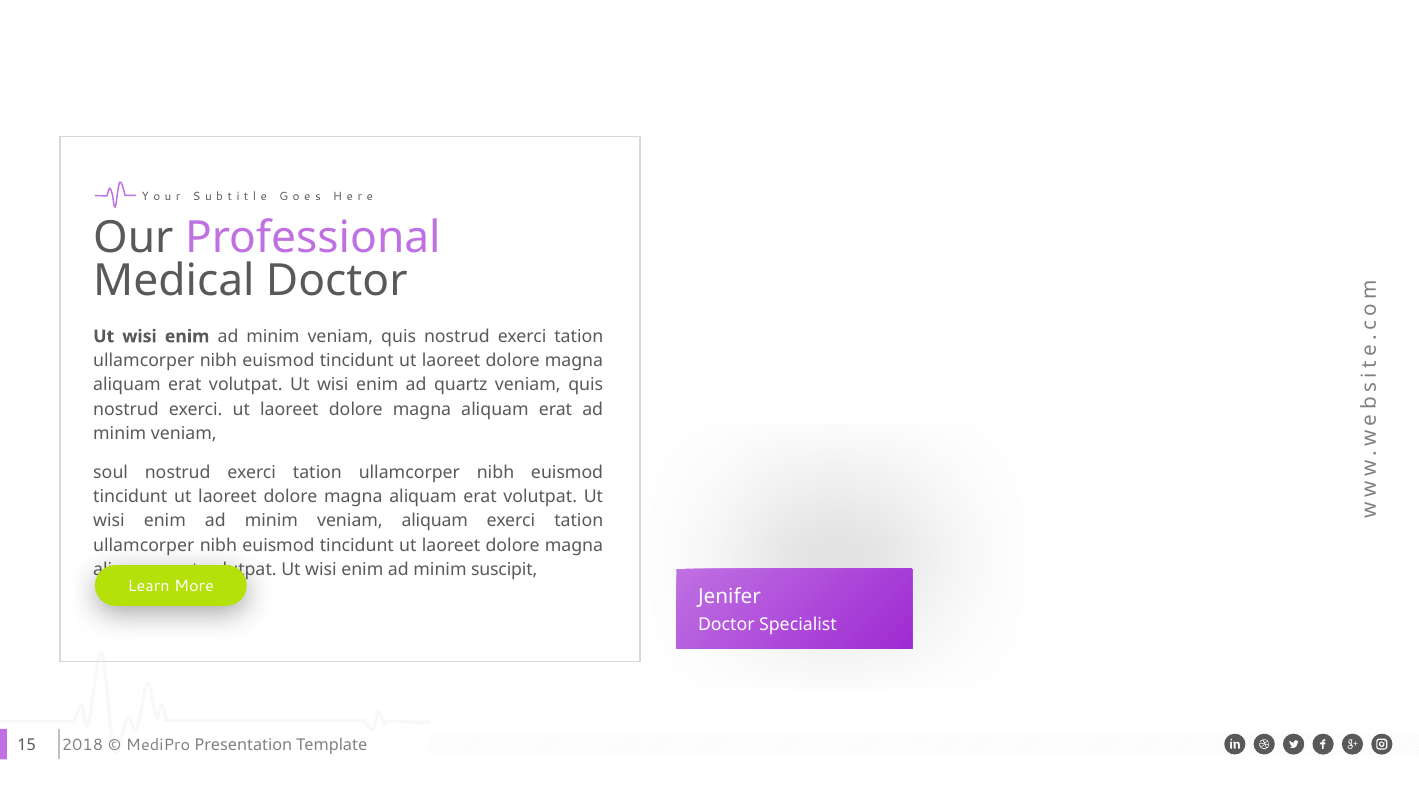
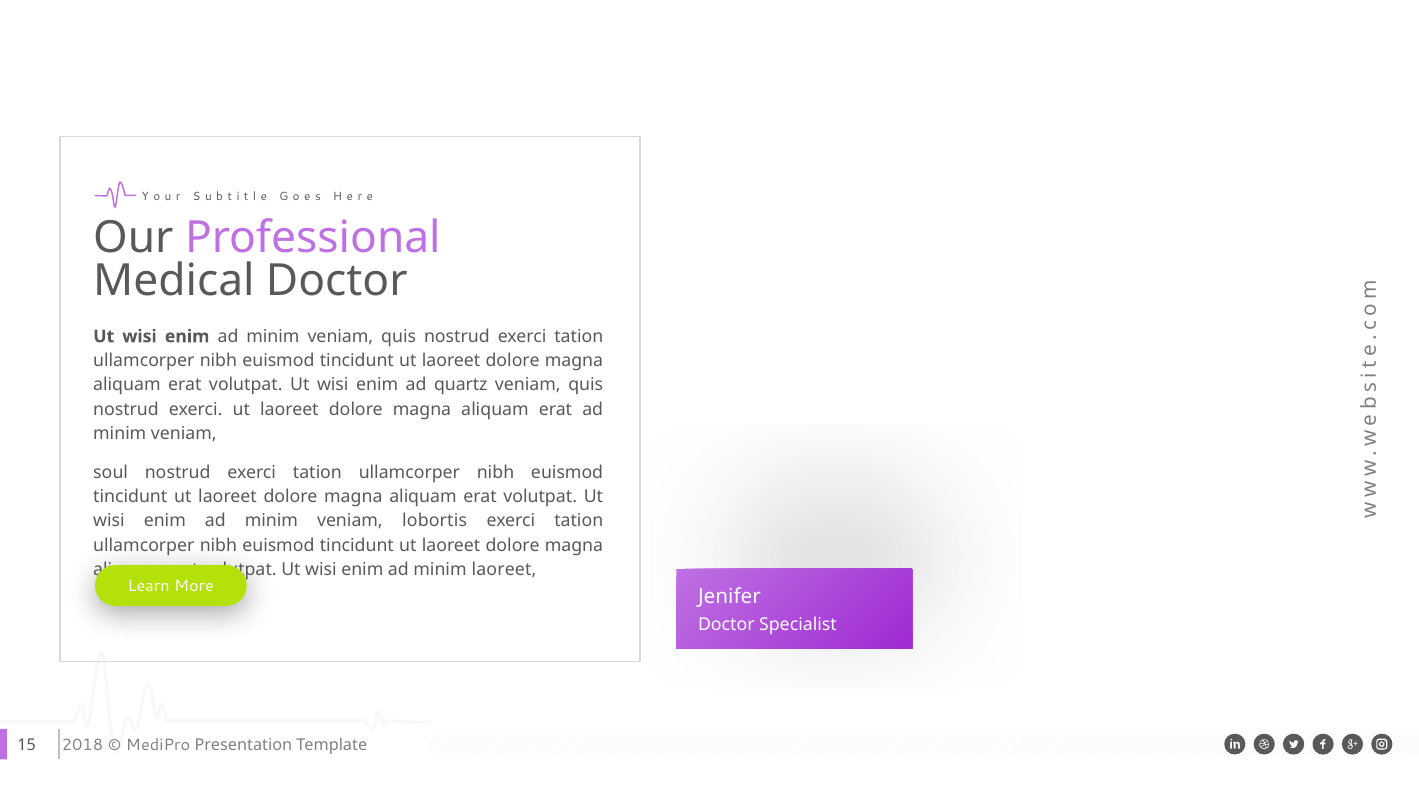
veniam aliquam: aliquam -> lobortis
minim suscipit: suscipit -> laoreet
